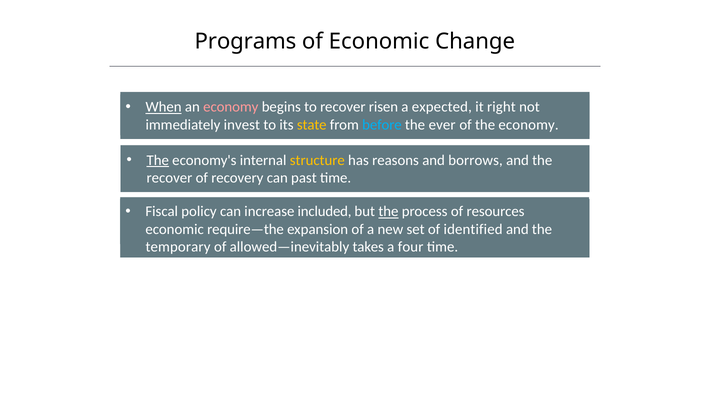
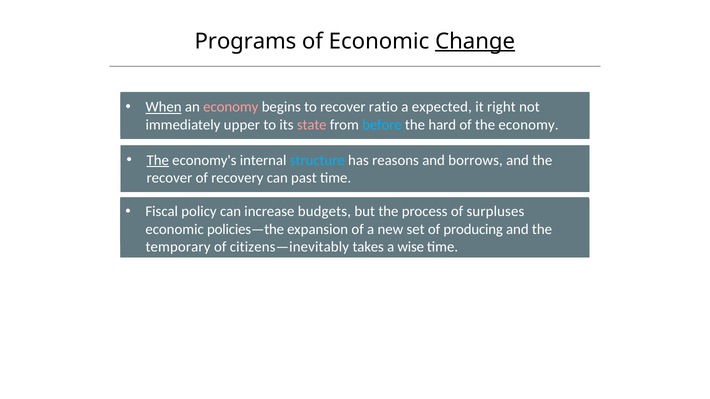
Change underline: none -> present
risen: risen -> ratio
invest: invest -> upper
state colour: yellow -> pink
ever: ever -> hard
structure colour: yellow -> light blue
included: included -> budgets
the at (388, 212) underline: present -> none
resources: resources -> surpluses
require—the: require—the -> policies—the
identified: identified -> producing
allowed—inevitably: allowed—inevitably -> citizens—inevitably
four: four -> wise
